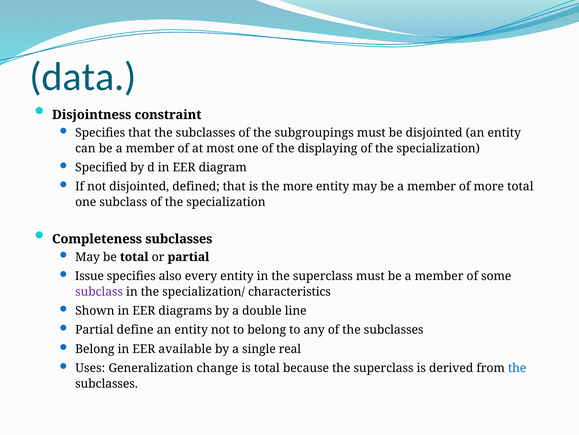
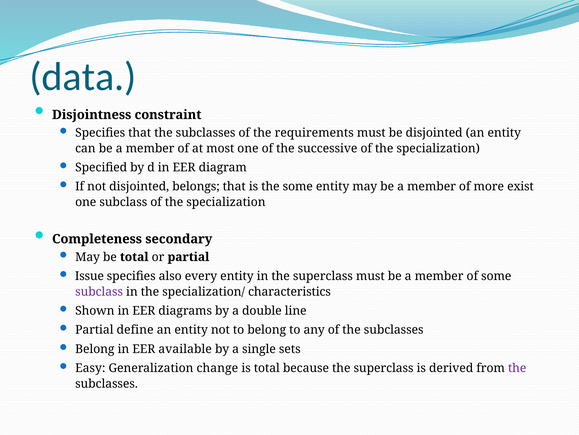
subgroupings: subgroupings -> requirements
displaying: displaying -> successive
defined: defined -> belongs
the more: more -> some
more total: total -> exist
Completeness subclasses: subclasses -> secondary
real: real -> sets
Uses: Uses -> Easy
the at (517, 368) colour: blue -> purple
